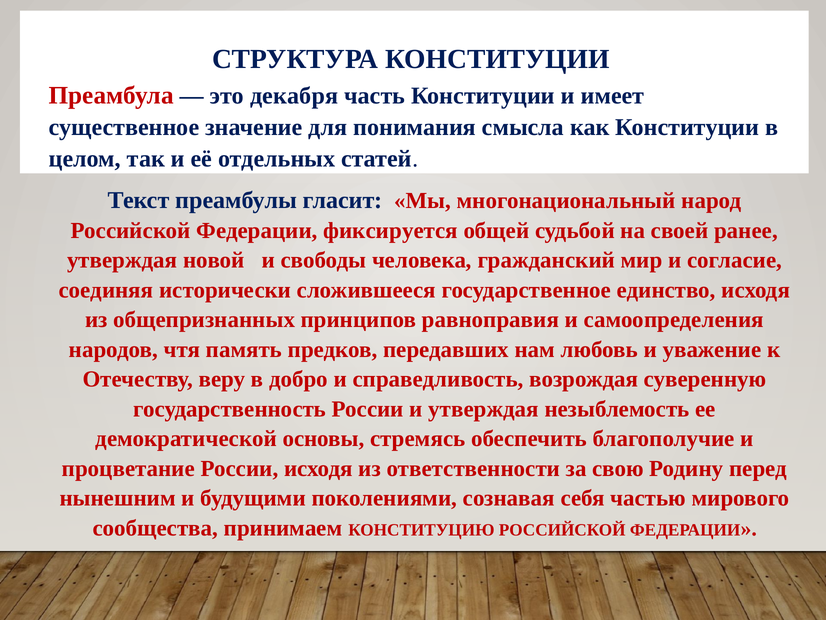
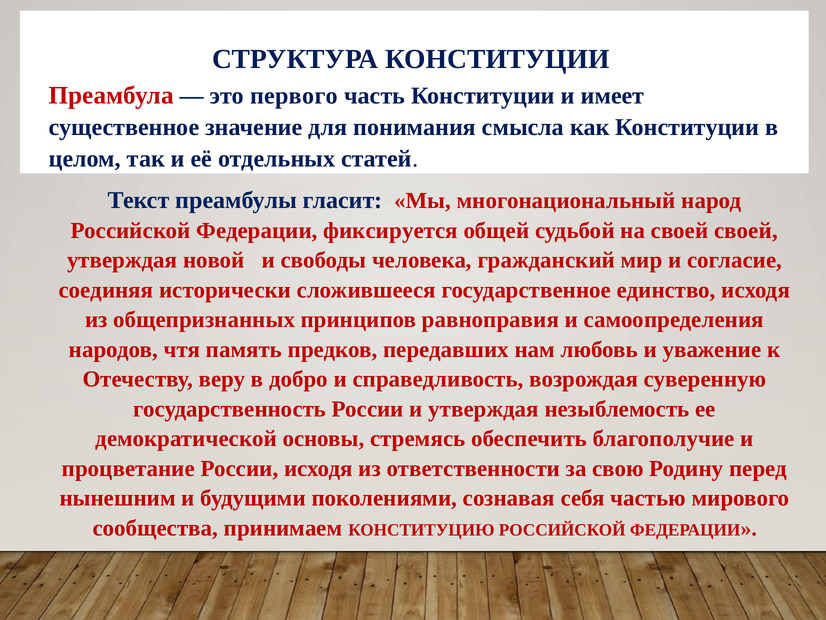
декабря: декабря -> первого
своей ранее: ранее -> своей
